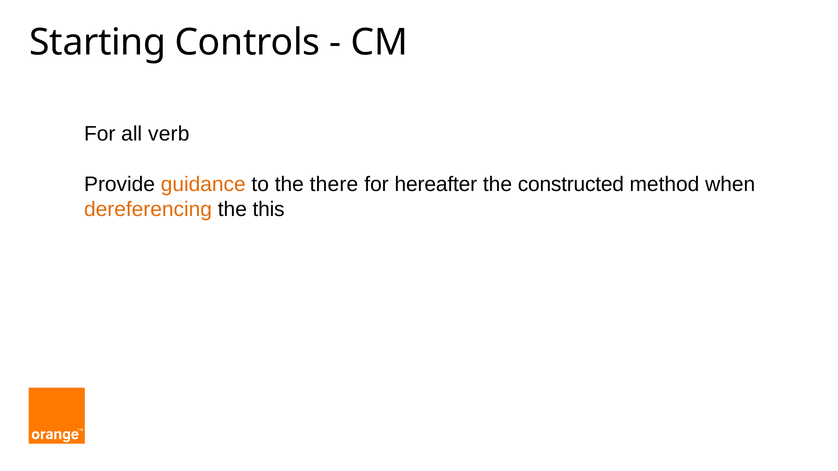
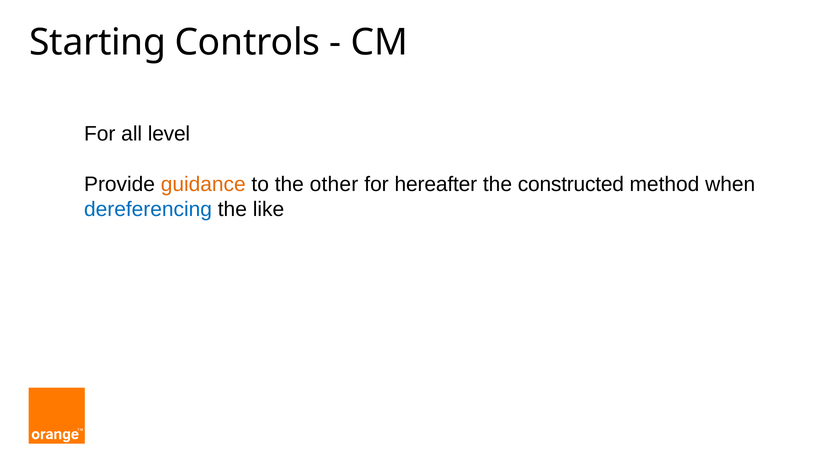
verb: verb -> level
there: there -> other
dereferencing colour: orange -> blue
this: this -> like
